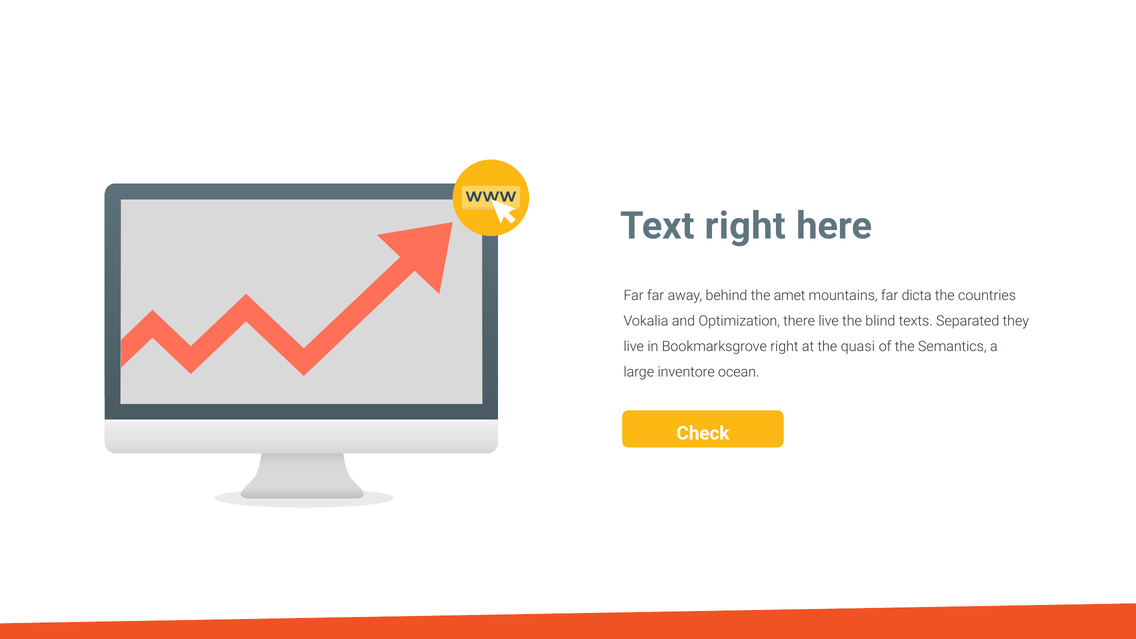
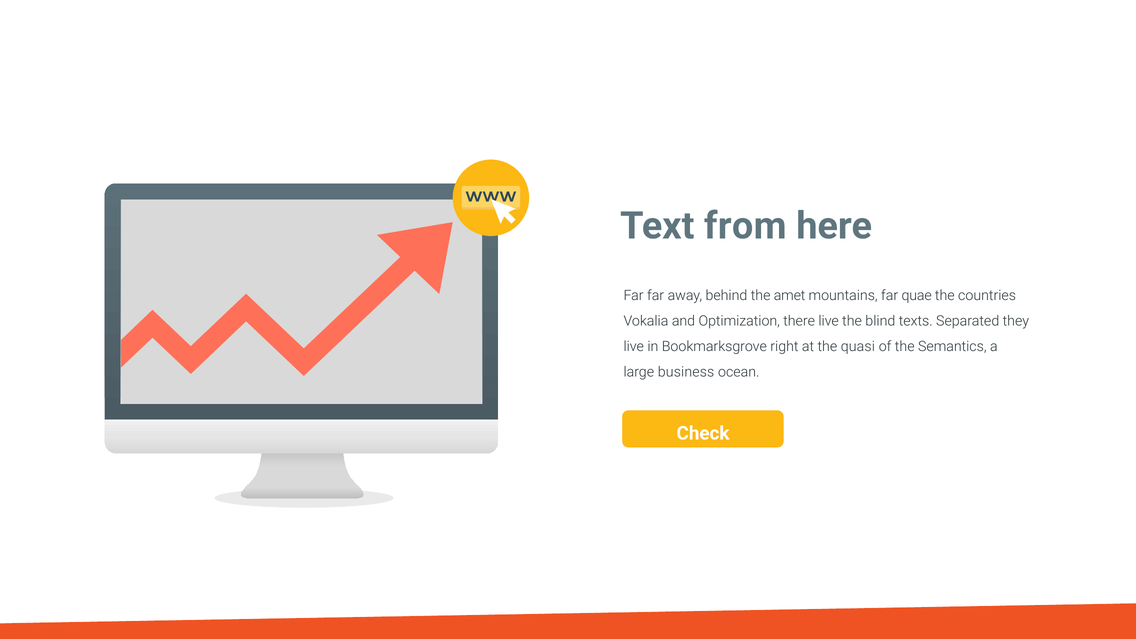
Text right: right -> from
dicta: dicta -> quae
inventore: inventore -> business
